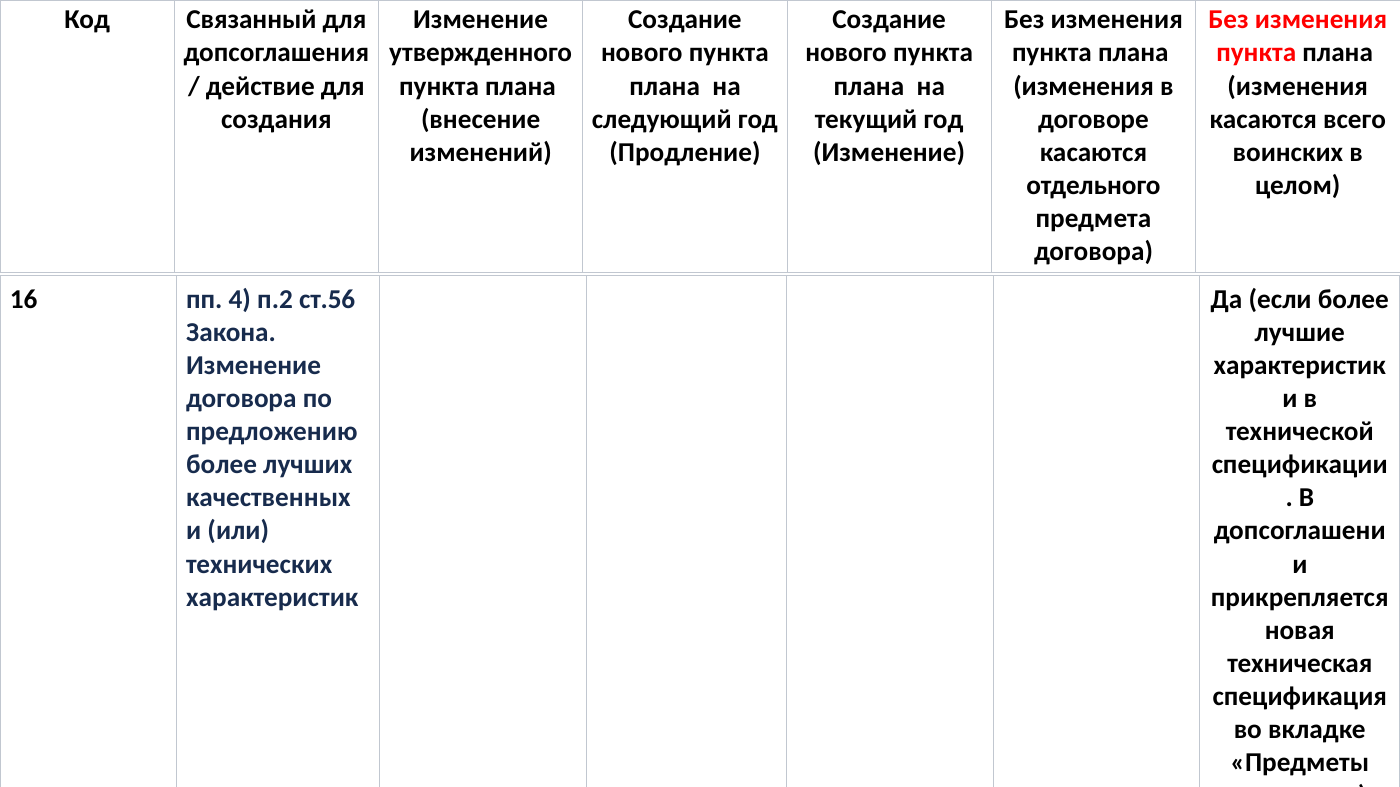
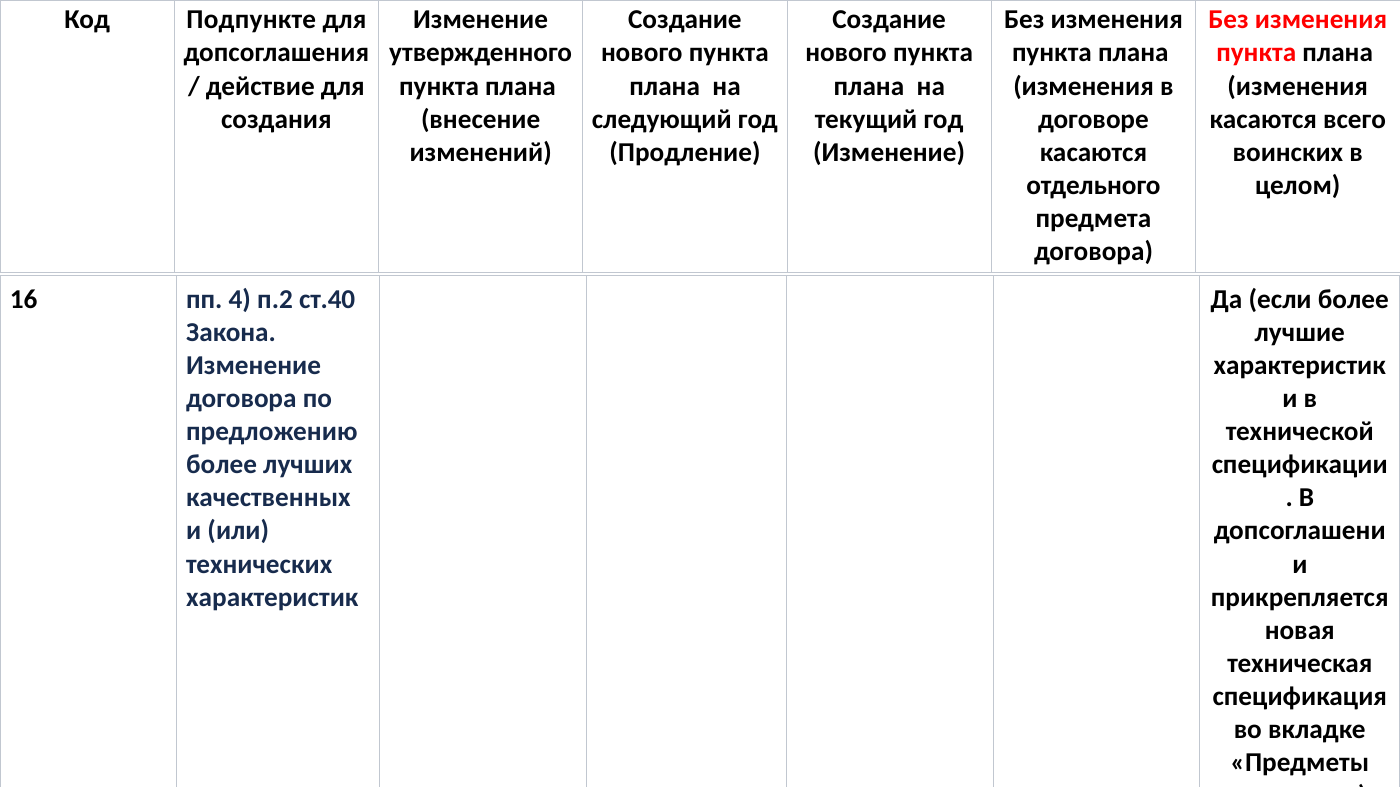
Связанный: Связанный -> Подпункте
ст.56: ст.56 -> ст.40
